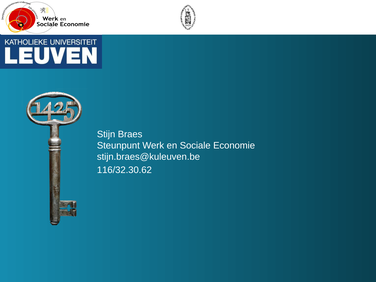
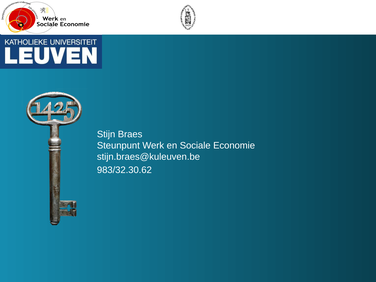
116/32.30.62: 116/32.30.62 -> 983/32.30.62
